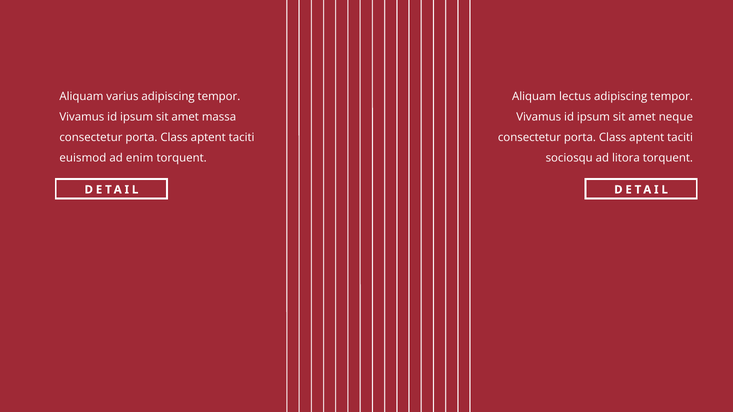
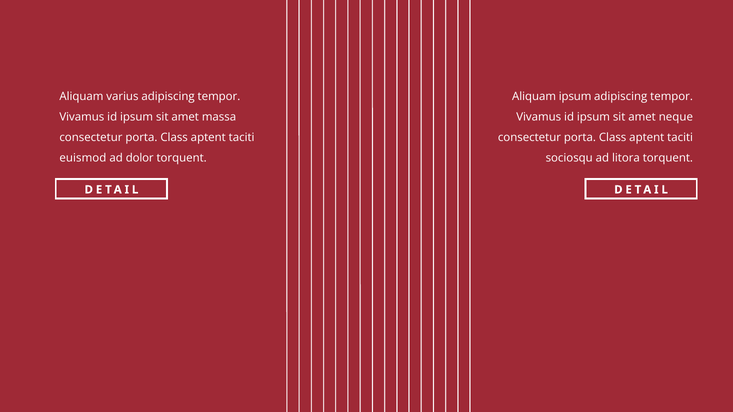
Aliquam lectus: lectus -> ipsum
enim: enim -> dolor
